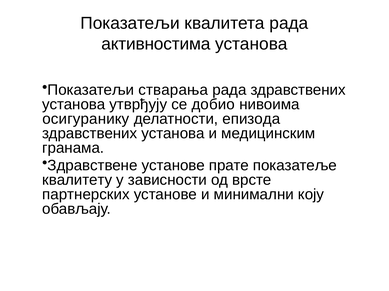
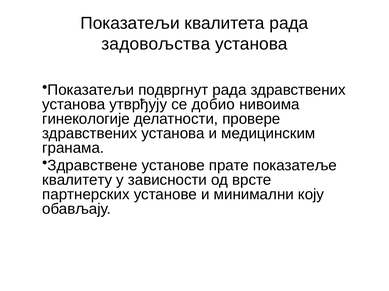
активностима: активностима -> задовољства
стварања: стварања -> подвргнут
осигуранику: осигуранику -> гинекологије
епизода: епизода -> провере
